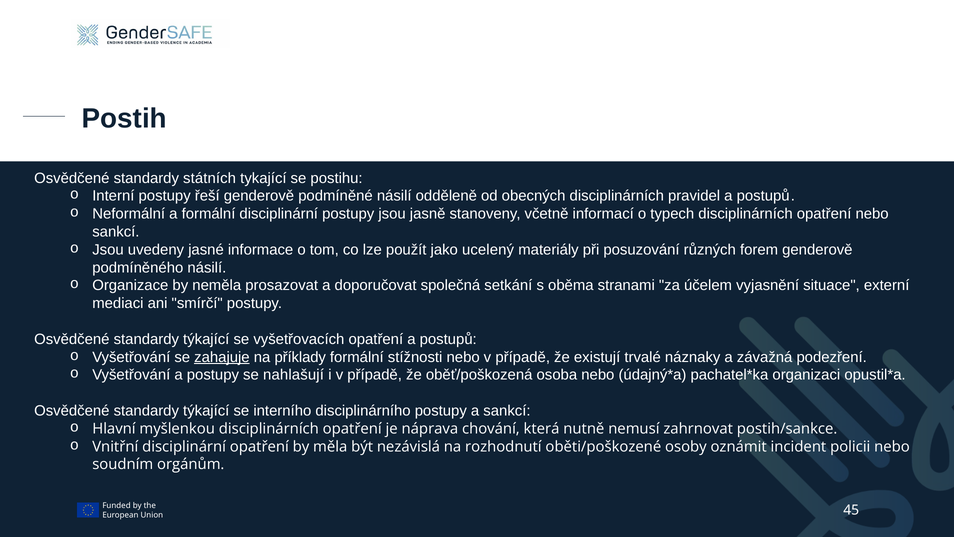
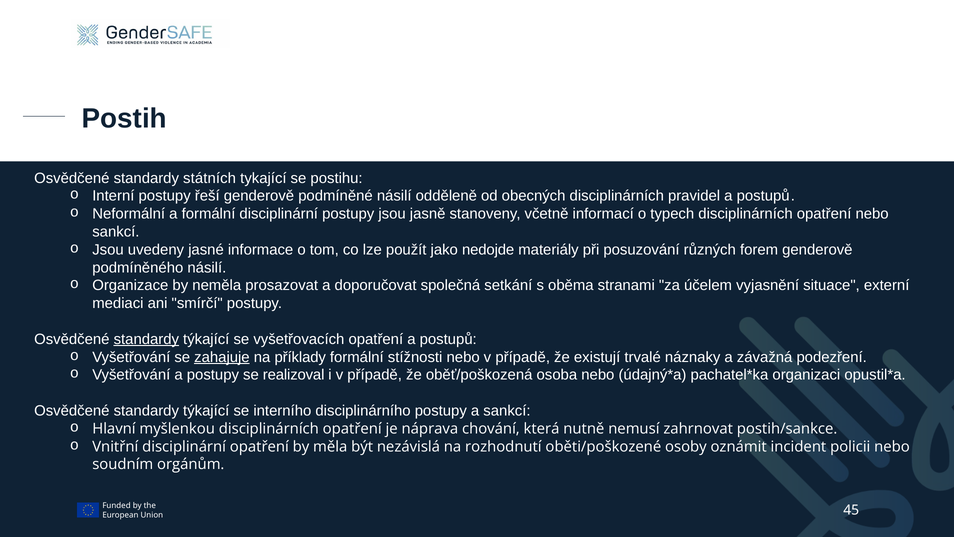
ucelený: ucelený -> nedojde
standardy at (146, 339) underline: none -> present
nahlašují: nahlašují -> realizoval
